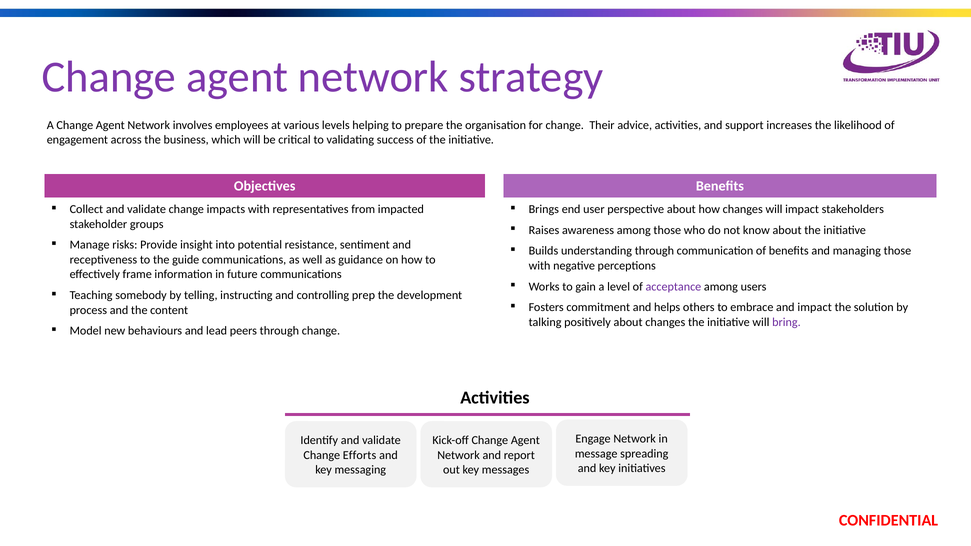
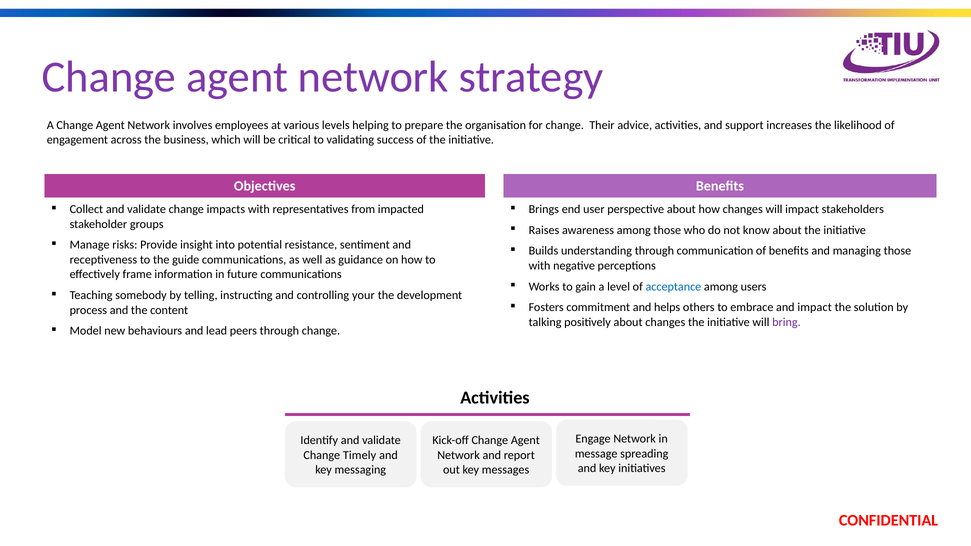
acceptance colour: purple -> blue
prep: prep -> your
Efforts: Efforts -> Timely
